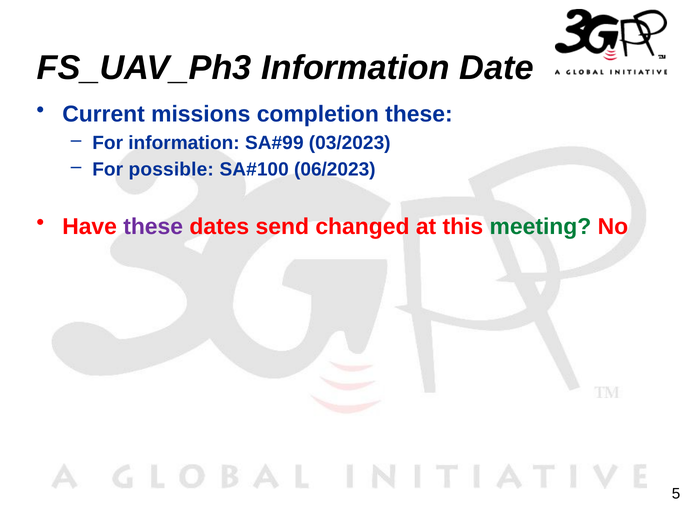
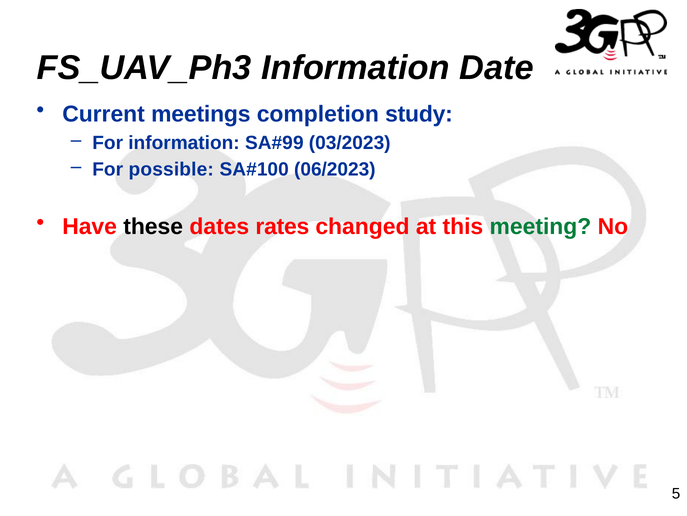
missions: missions -> meetings
completion these: these -> study
these at (153, 226) colour: purple -> black
send: send -> rates
